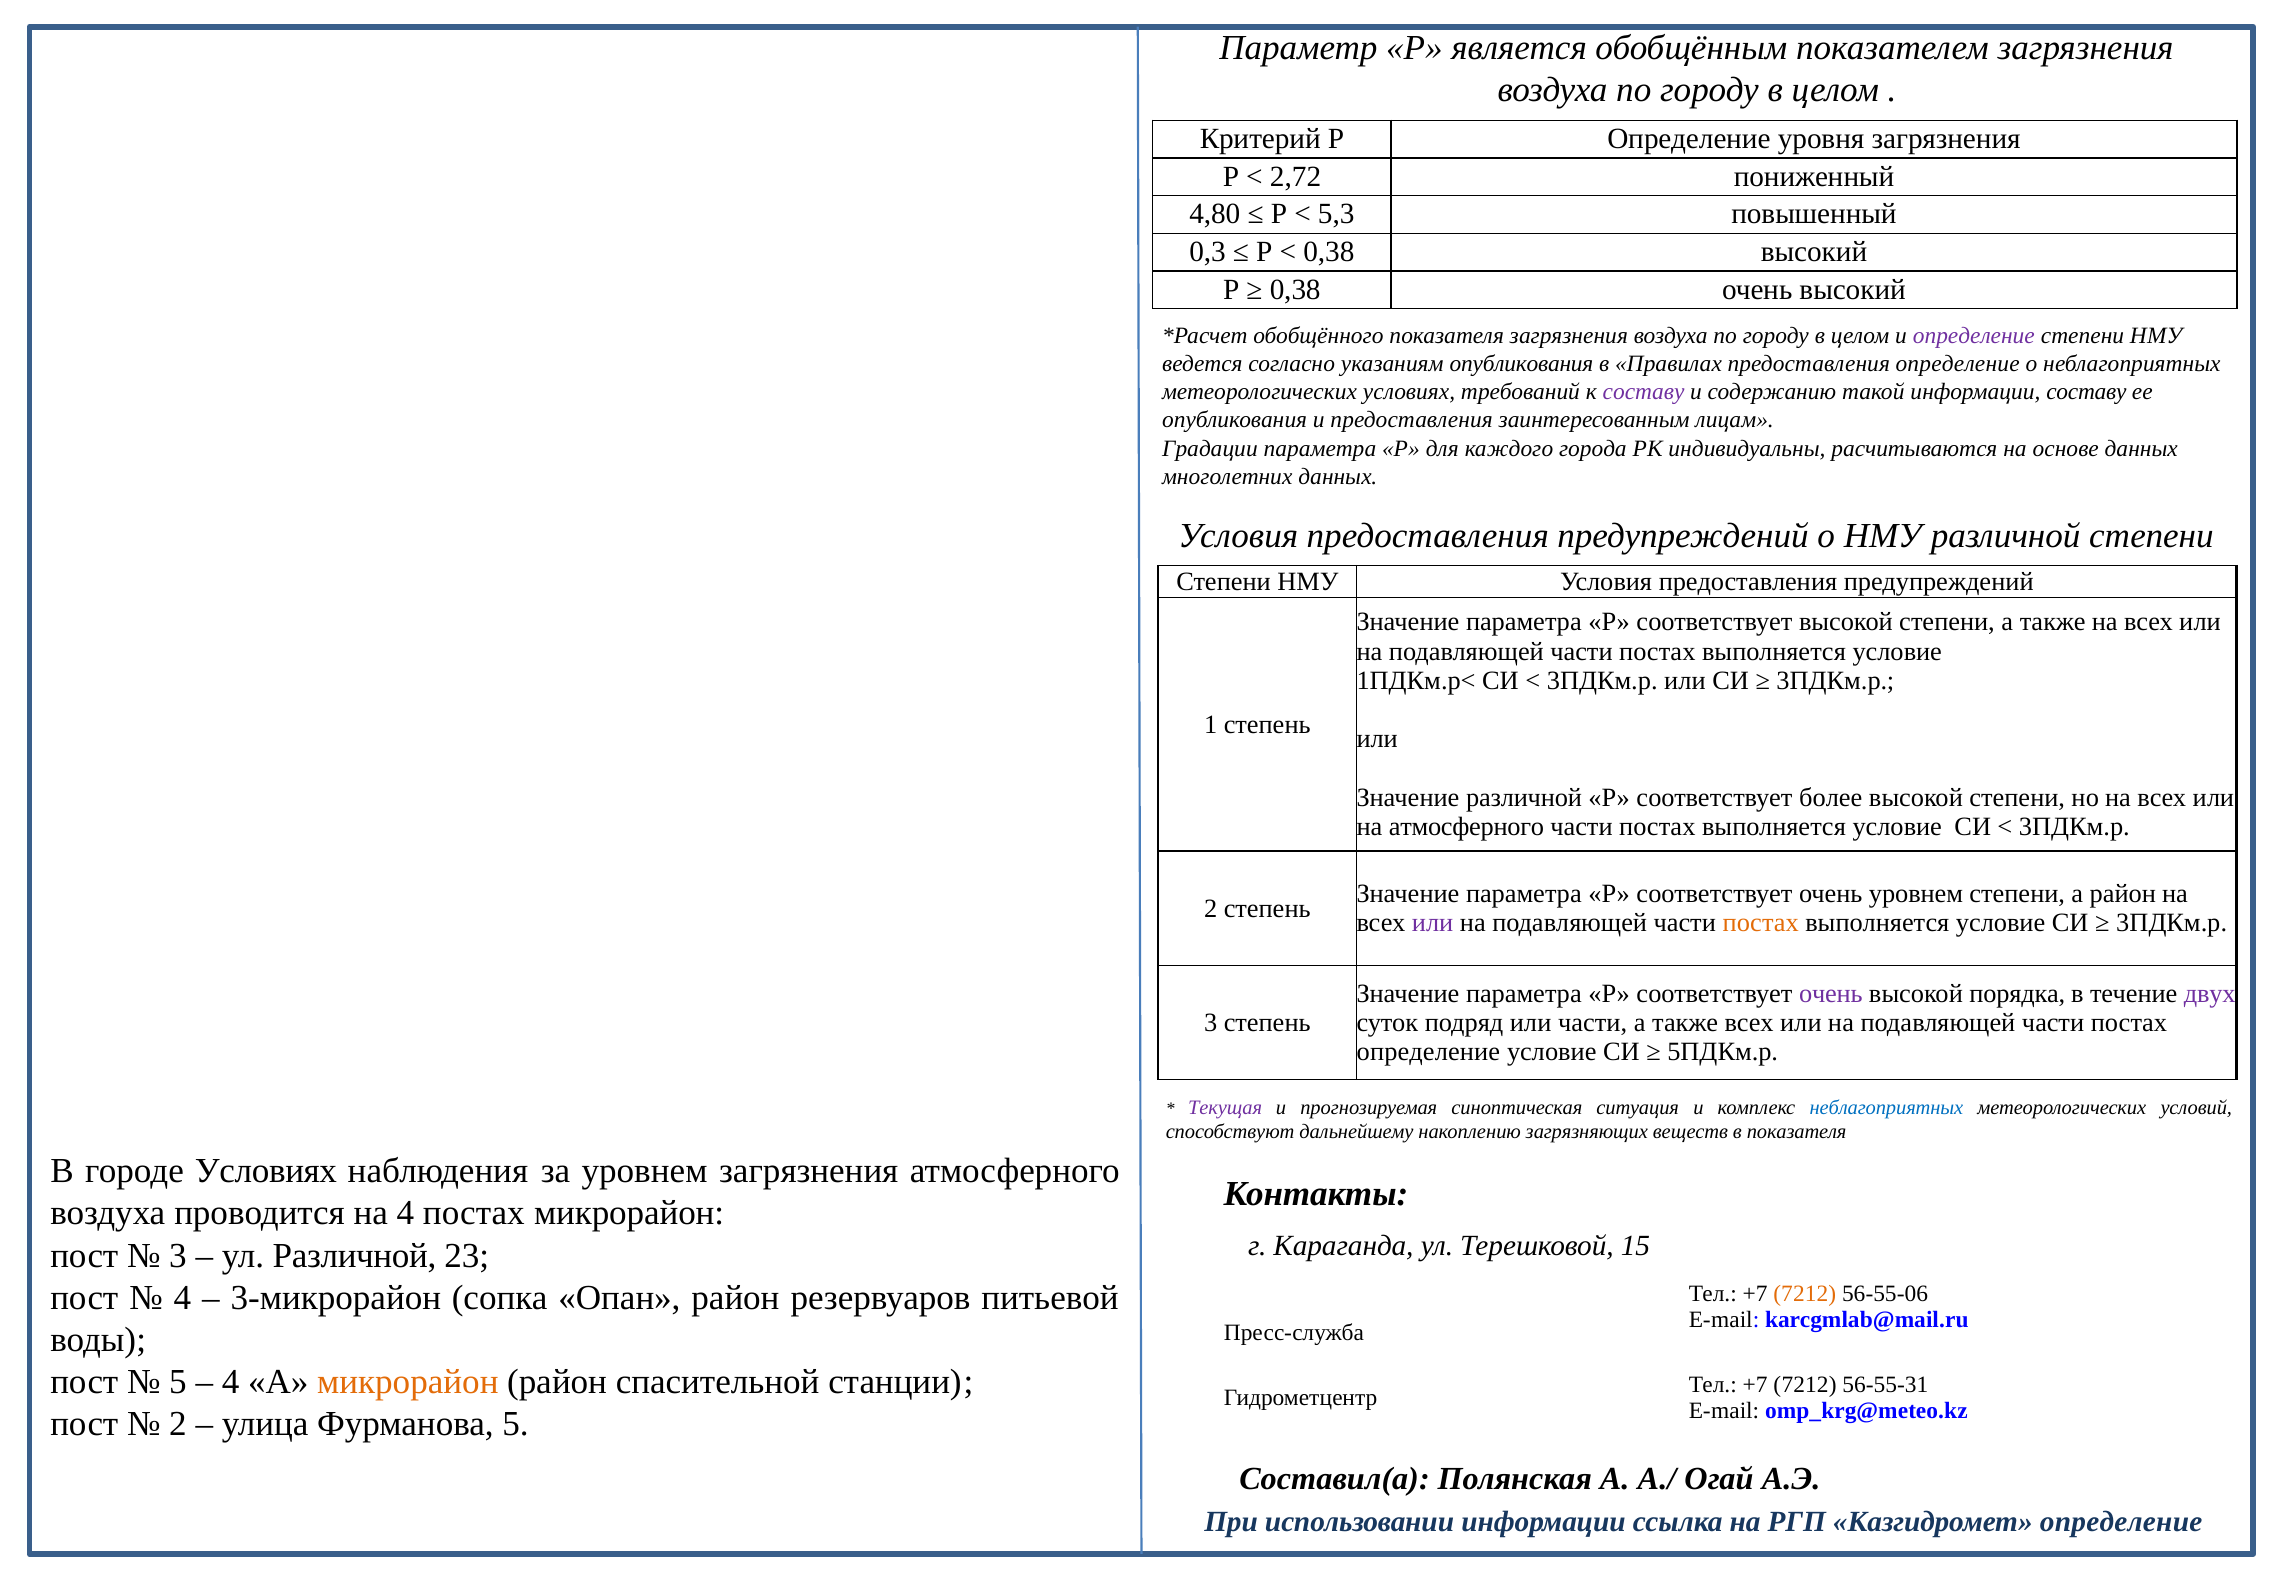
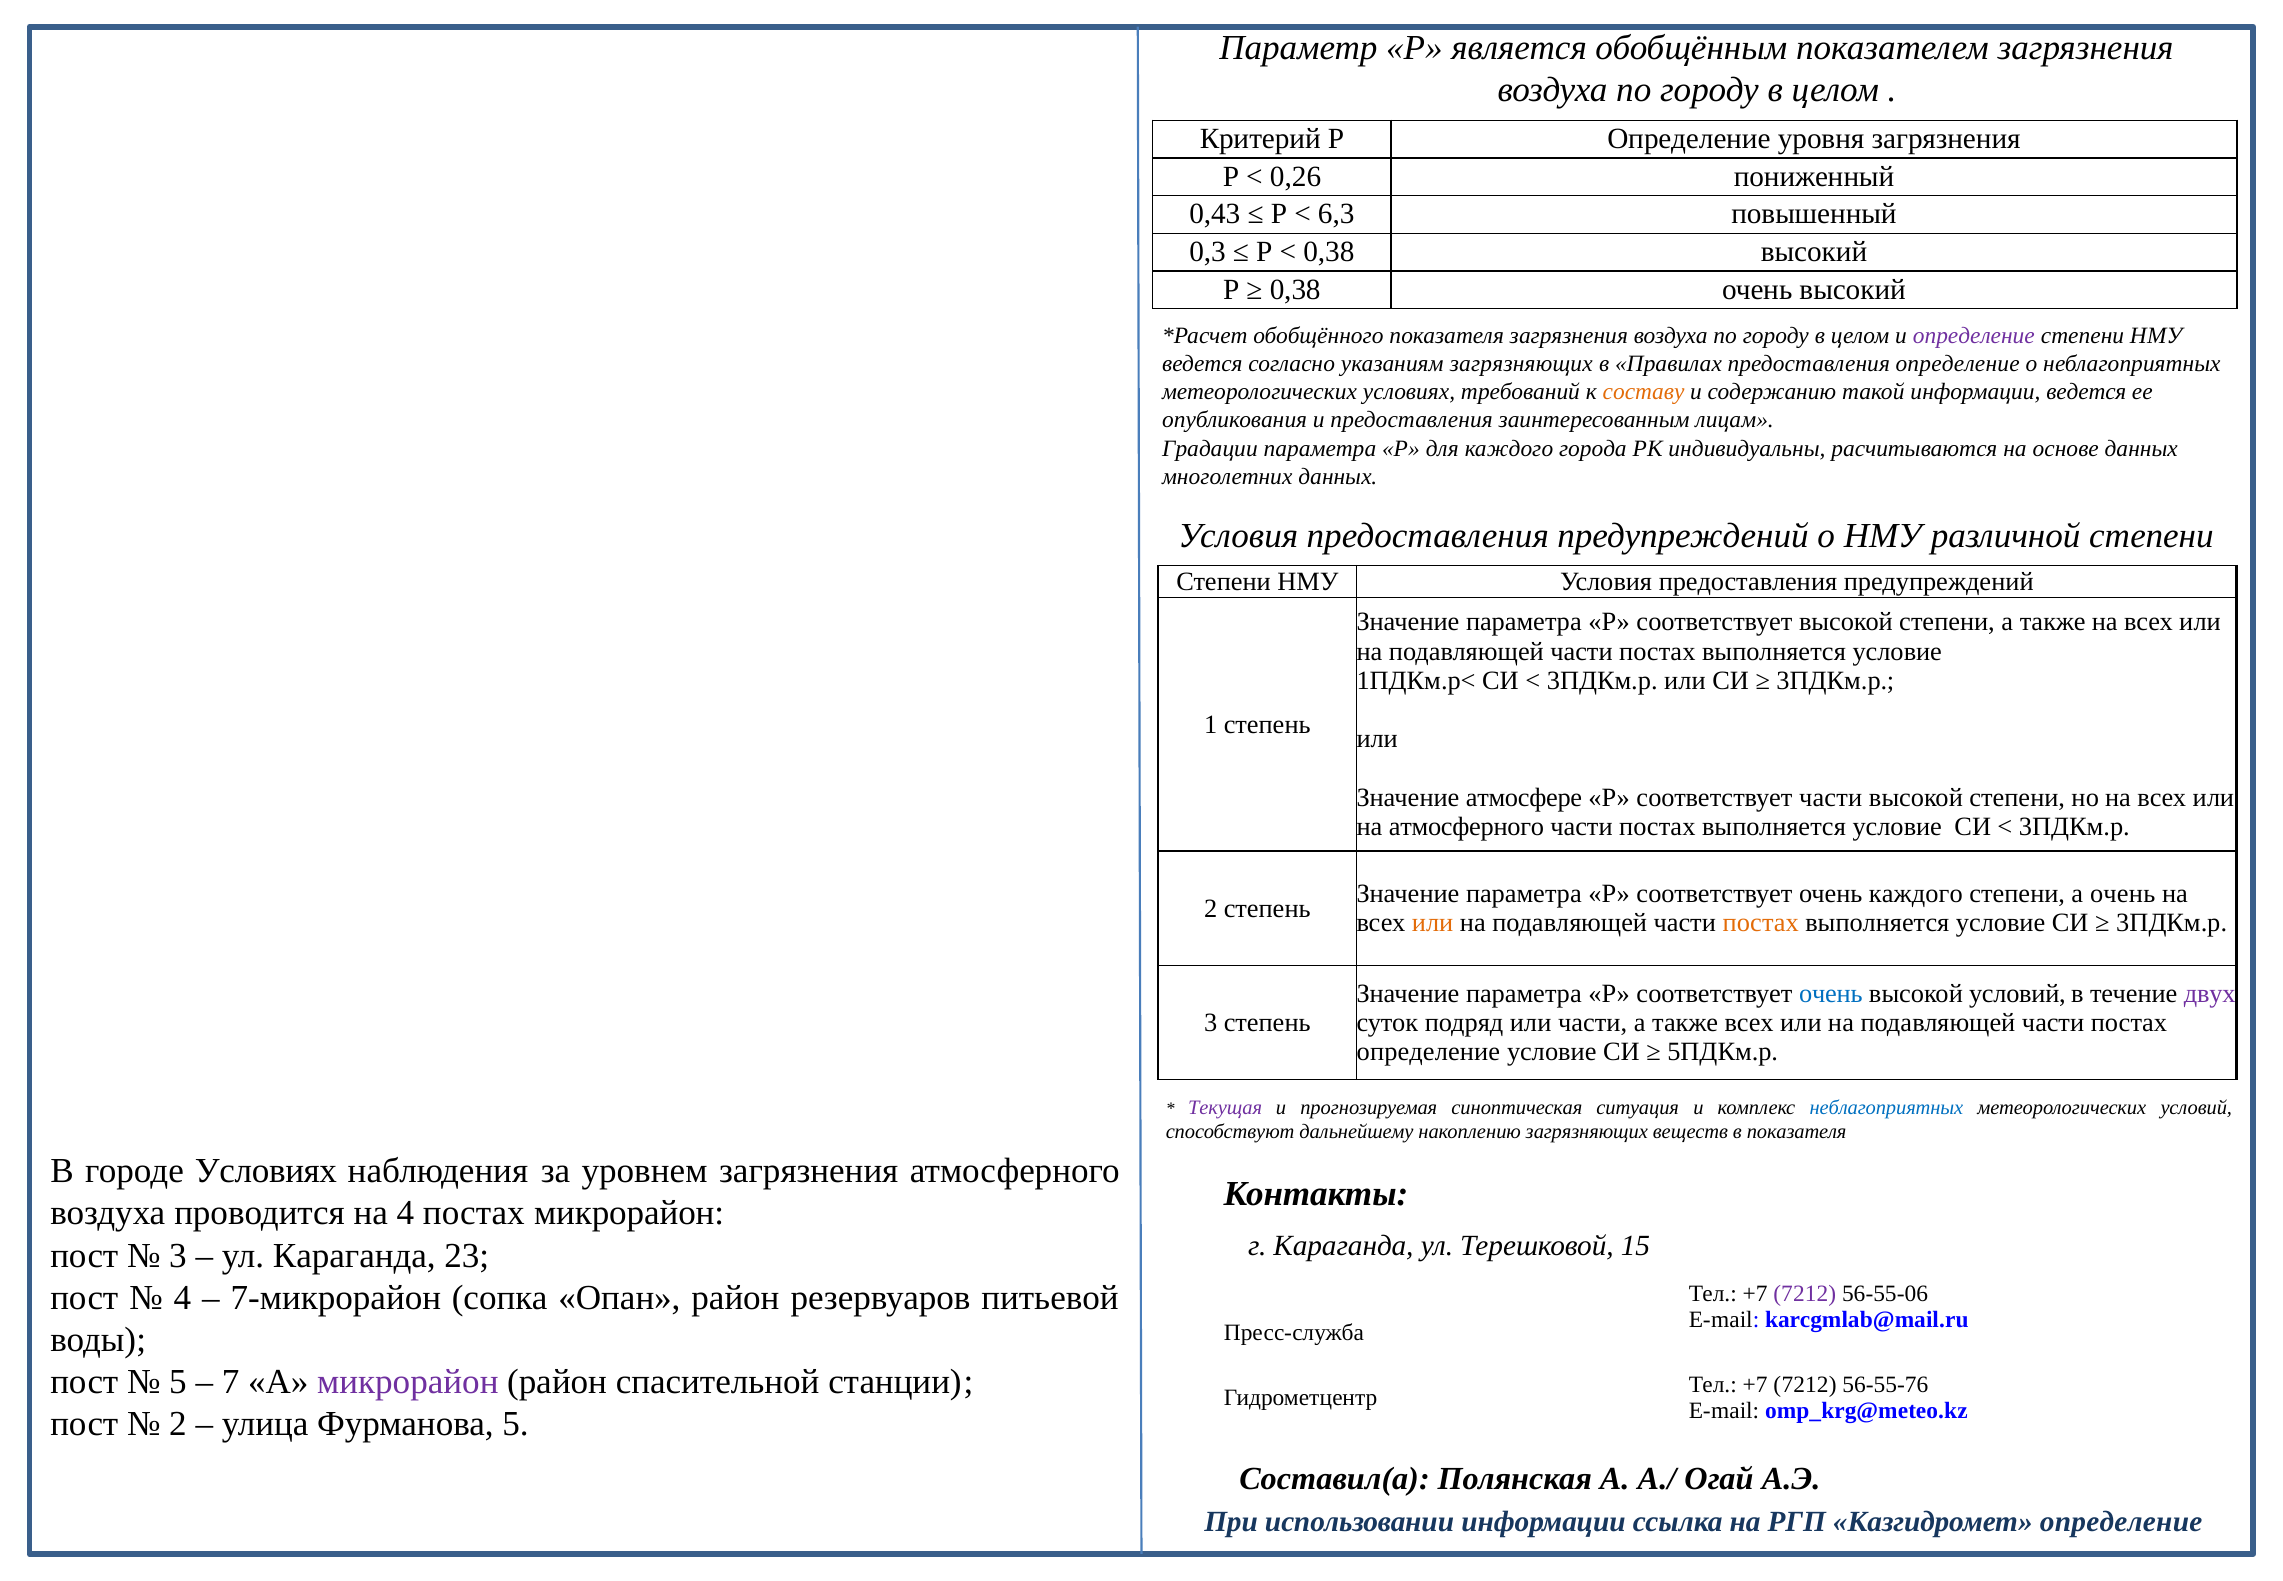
2,72: 2,72 -> 0,26
4,80: 4,80 -> 0,43
5,3: 5,3 -> 6,3
указаниям опубликования: опубликования -> загрязняющих
составу at (1644, 392) colour: purple -> orange
информации составу: составу -> ведется
Значение различной: различной -> атмосфере
соответствует более: более -> части
очень уровнем: уровнем -> каждого
а район: район -> очень
или at (1433, 923) colour: purple -> orange
очень at (1831, 993) colour: purple -> blue
высокой порядка: порядка -> условий
ул Различной: Различной -> Караганда
3-микрорайон: 3-микрорайон -> 7-микрорайон
7212 at (1805, 1293) colour: orange -> purple
4 at (231, 1382): 4 -> 7
микрорайон at (408, 1382) colour: orange -> purple
56-55-31: 56-55-31 -> 56-55-76
